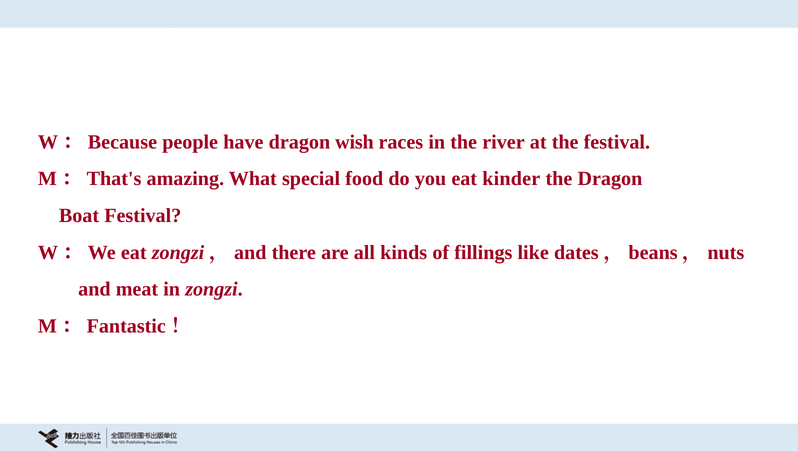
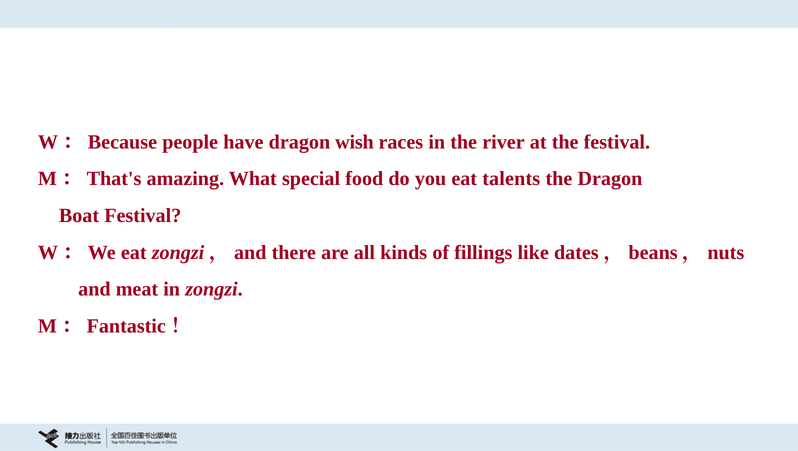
kinder: kinder -> talents
